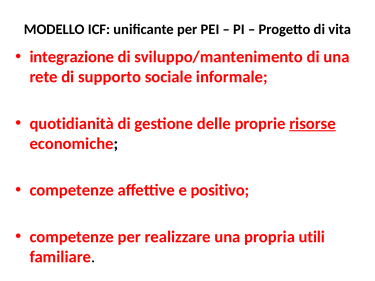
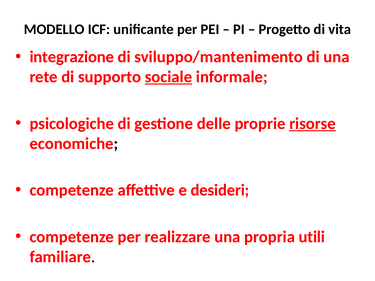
sociale underline: none -> present
quotidianità: quotidianità -> psicologiche
positivo: positivo -> desideri
